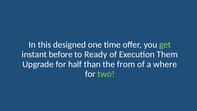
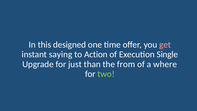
get colour: light green -> pink
before: before -> saying
Ready: Ready -> Action
Them: Them -> Single
half: half -> just
